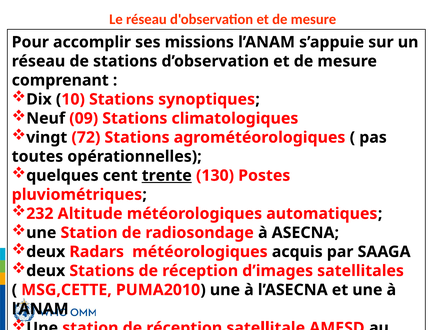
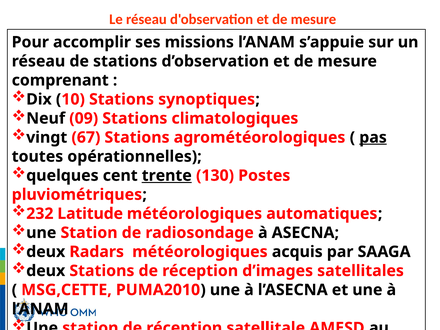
72: 72 -> 67
pas underline: none -> present
Altitude: Altitude -> Latitude
